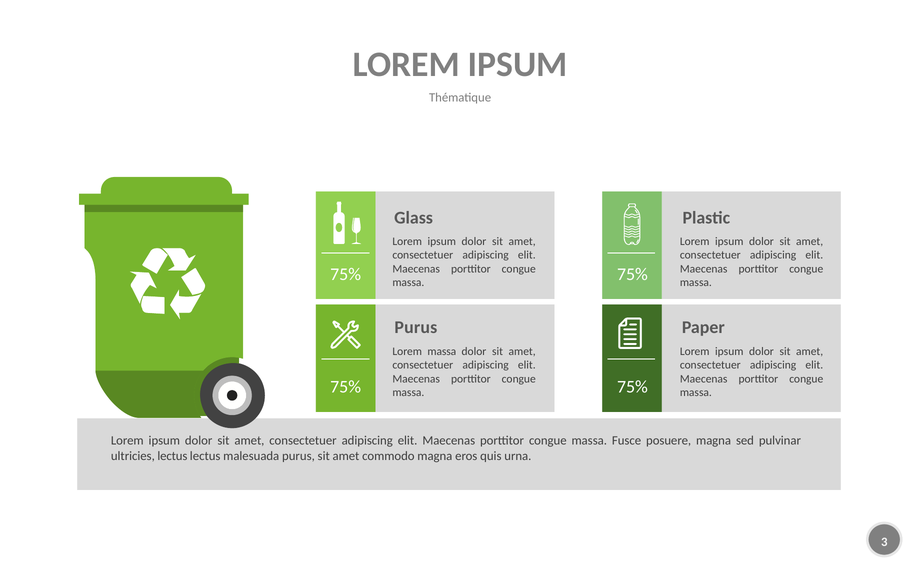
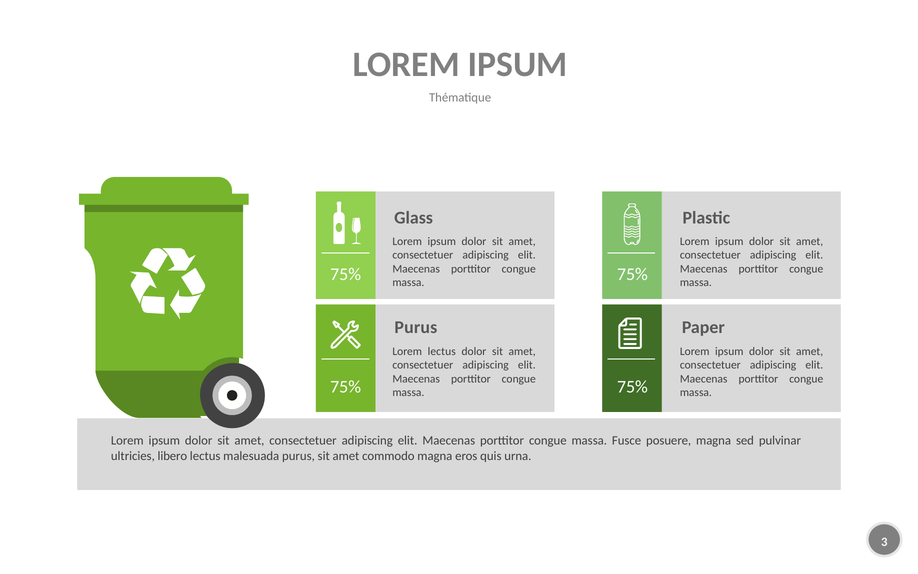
Lorem massa: massa -> lectus
ultricies lectus: lectus -> libero
